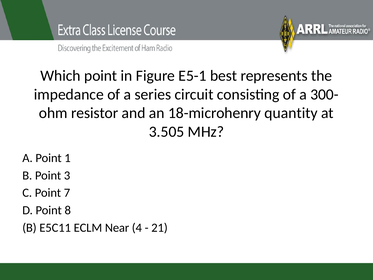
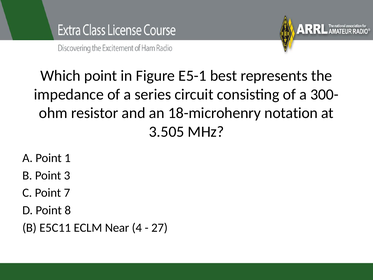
quantity: quantity -> notation
21: 21 -> 27
